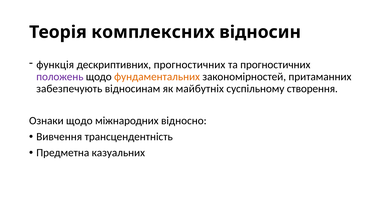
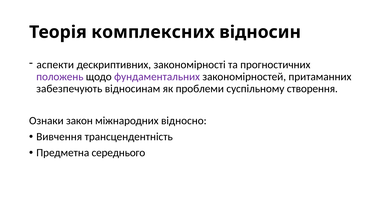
функція: функція -> аспекти
дескриптивних прогностичних: прогностичних -> закономірності
фундаментальних colour: orange -> purple
майбутніх: майбутніх -> проблеми
Ознаки щодо: щодо -> закон
казуальних: казуальних -> середнього
